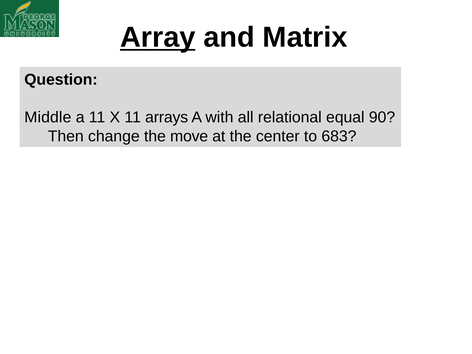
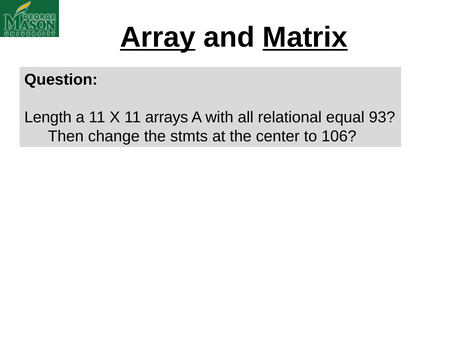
Matrix underline: none -> present
Middle: Middle -> Length
90: 90 -> 93
move: move -> stmts
683: 683 -> 106
